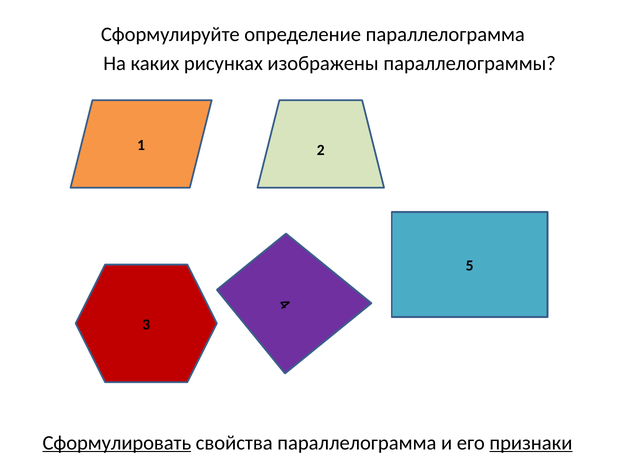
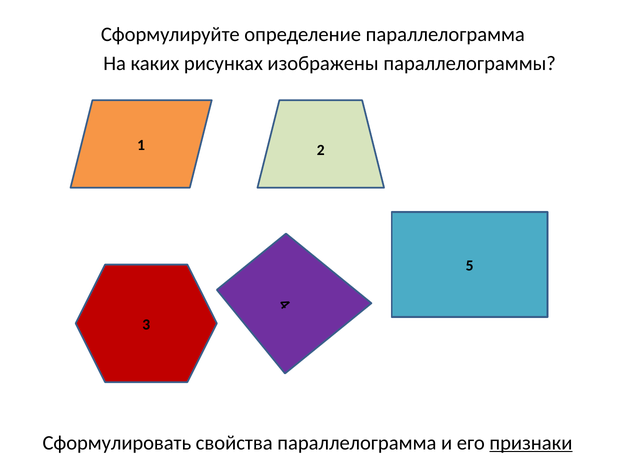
Сформулировать underline: present -> none
